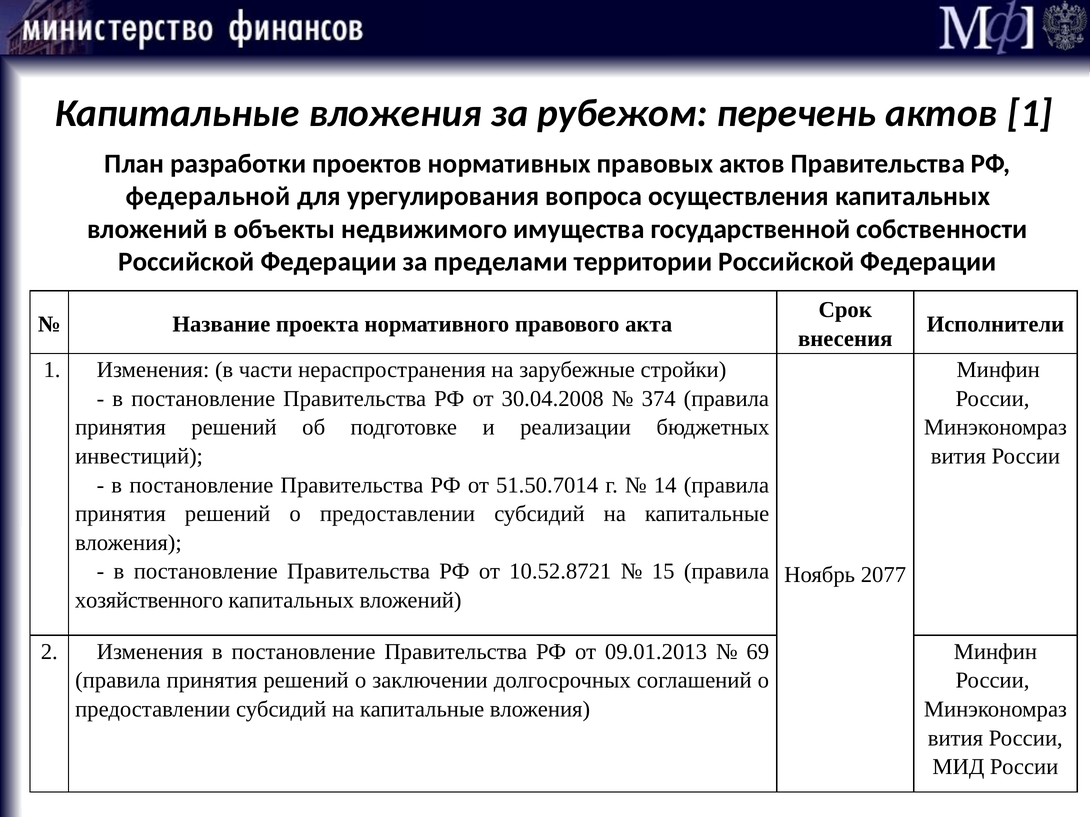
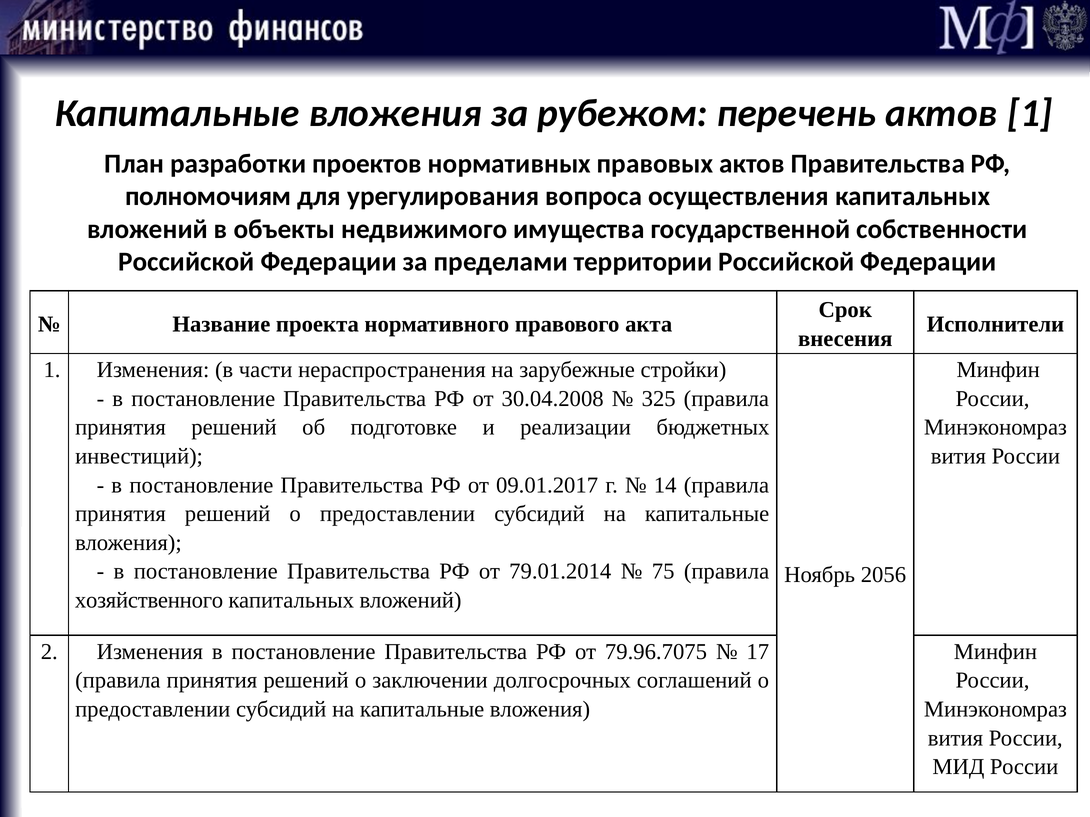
федеральной: федеральной -> полномочиям
374: 374 -> 325
51.50.7014: 51.50.7014 -> 09.01.2017
10.52.8721: 10.52.8721 -> 79.01.2014
15: 15 -> 75
2077: 2077 -> 2056
09.01.2013: 09.01.2013 -> 79.96.7075
69: 69 -> 17
